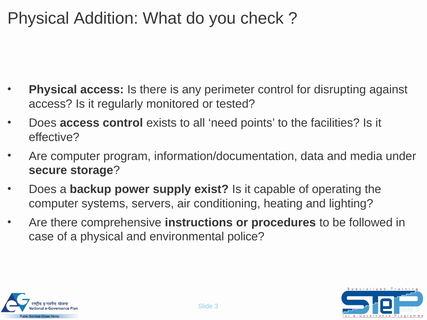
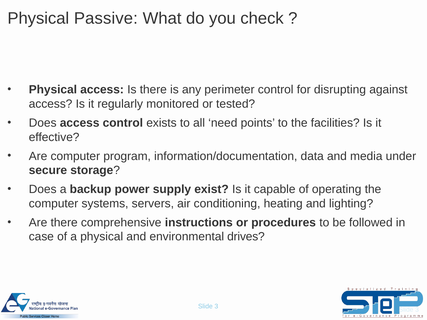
Addition: Addition -> Passive
police: police -> drives
